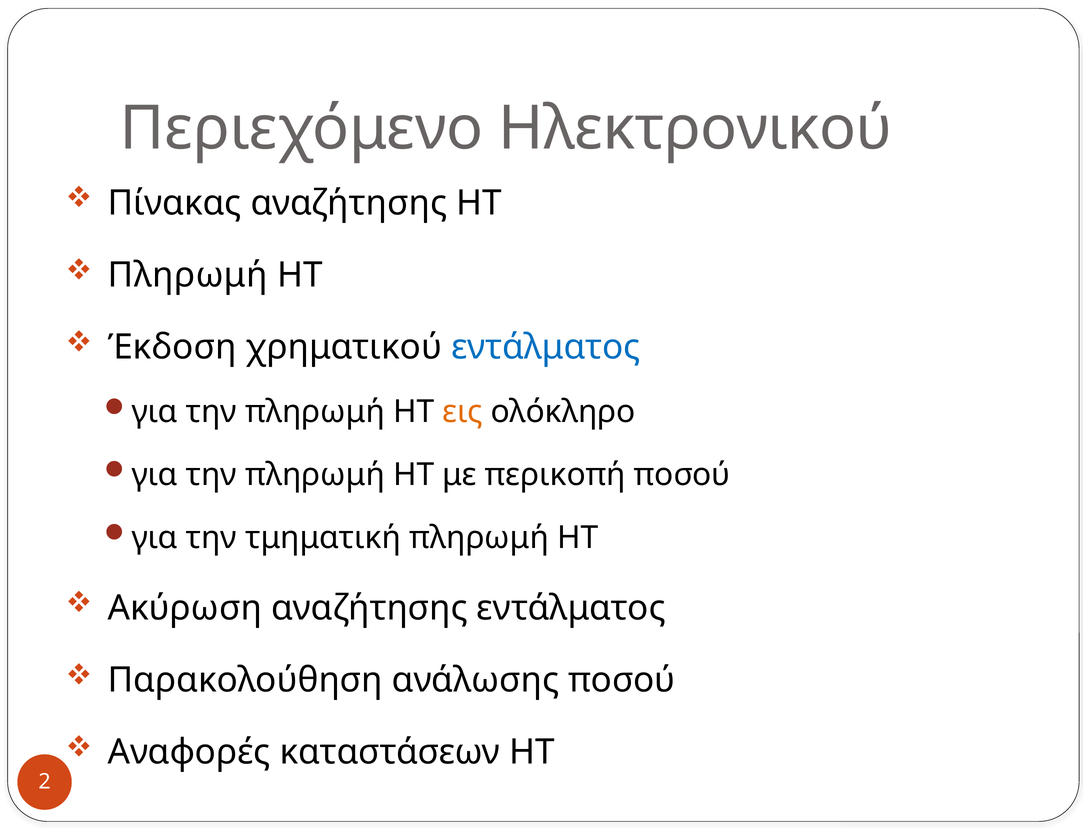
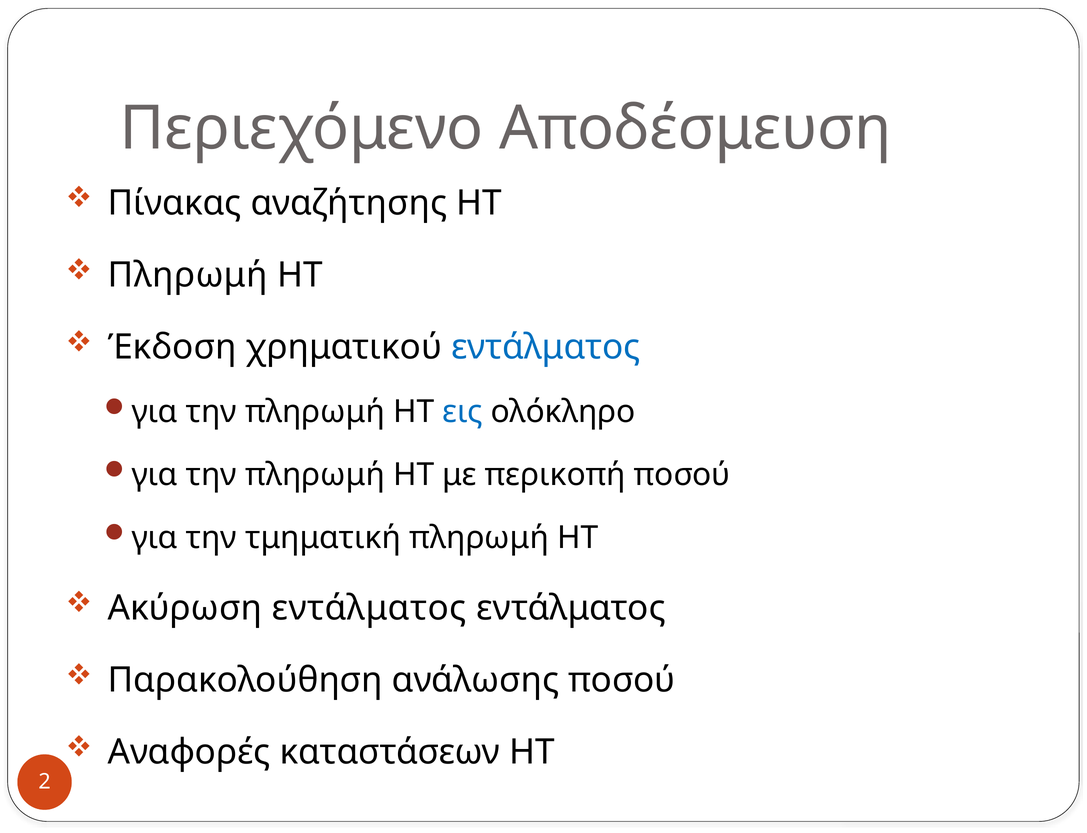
Ηλεκτρονικού: Ηλεκτρονικού -> Αποδέσμευση
εις colour: orange -> blue
Ακύρωση αναζήτησης: αναζήτησης -> εντάλματος
